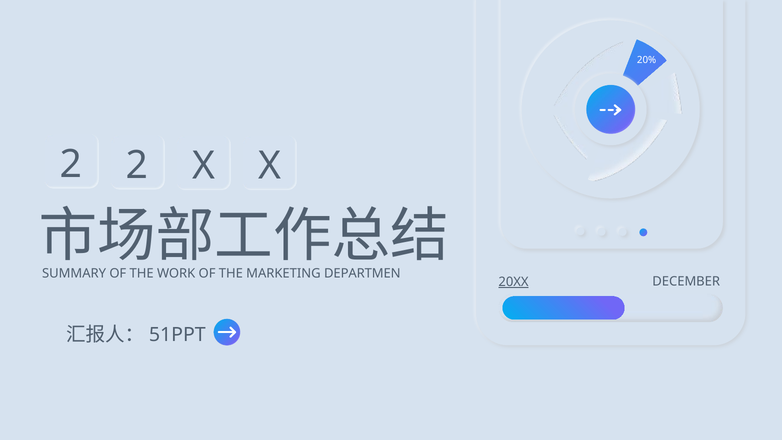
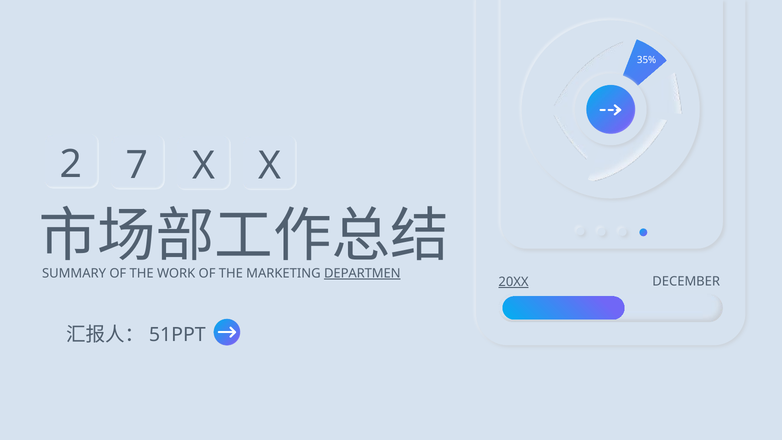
20%: 20% -> 35%
2 2: 2 -> 7
DEPARTMEN underline: none -> present
